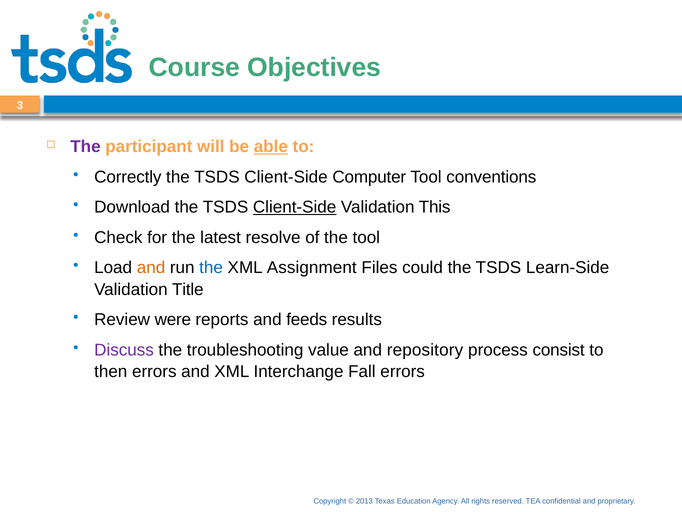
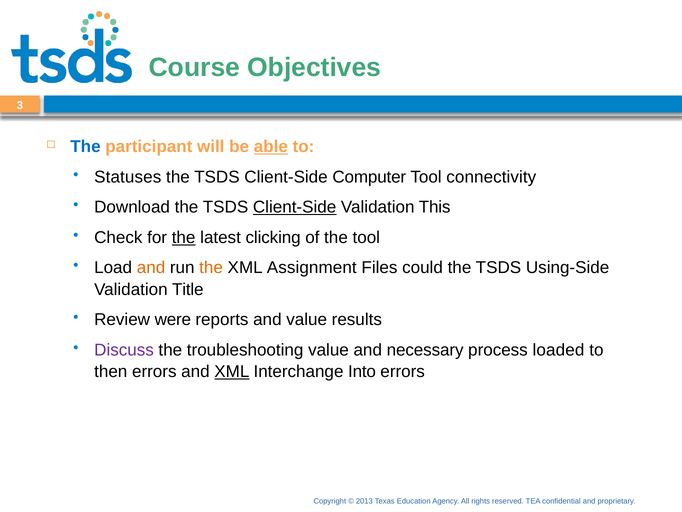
The at (85, 147) colour: purple -> blue
Correctly: Correctly -> Statuses
conventions: conventions -> connectivity
the at (184, 237) underline: none -> present
resolve: resolve -> clicking
the at (211, 267) colour: blue -> orange
Learn-Side: Learn-Side -> Using-Side
and feeds: feeds -> value
repository: repository -> necessary
consist: consist -> loaded
XML at (232, 371) underline: none -> present
Fall: Fall -> Into
